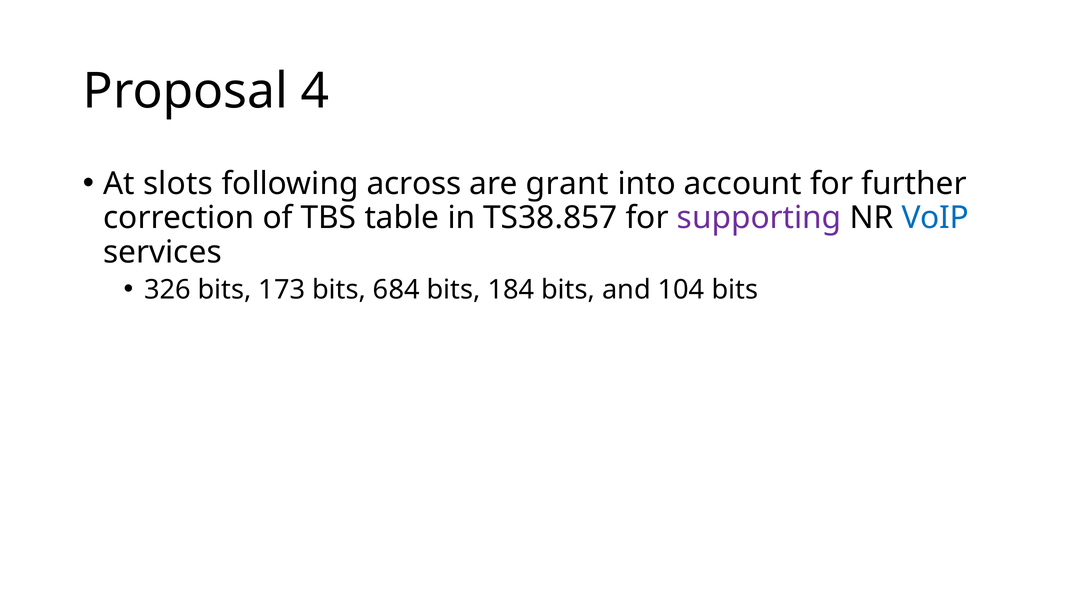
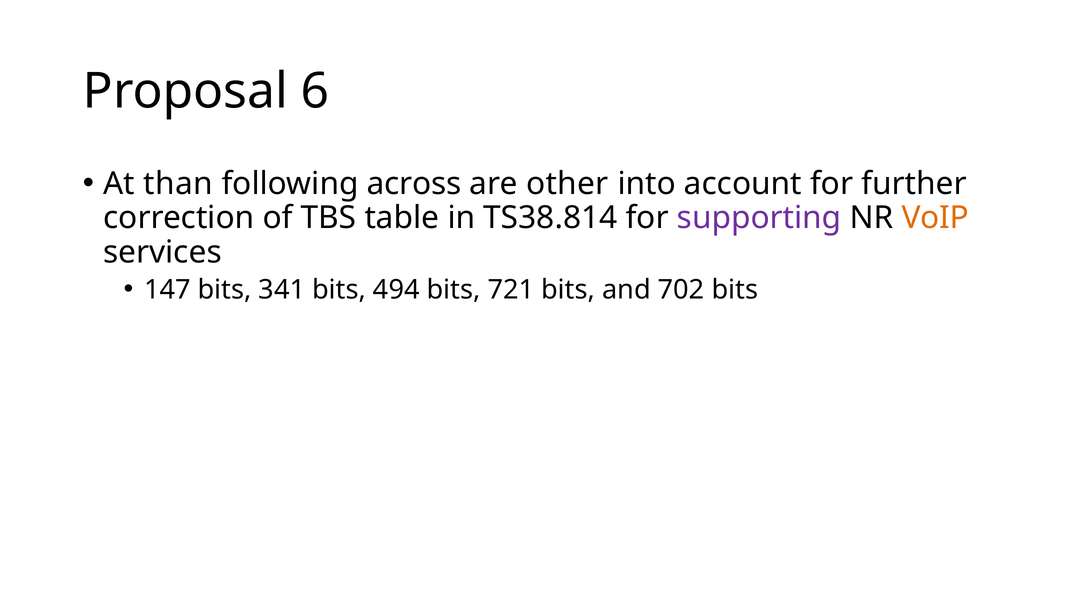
4: 4 -> 6
slots: slots -> than
grant: grant -> other
TS38.857: TS38.857 -> TS38.814
VoIP colour: blue -> orange
326: 326 -> 147
173: 173 -> 341
684: 684 -> 494
184: 184 -> 721
104: 104 -> 702
